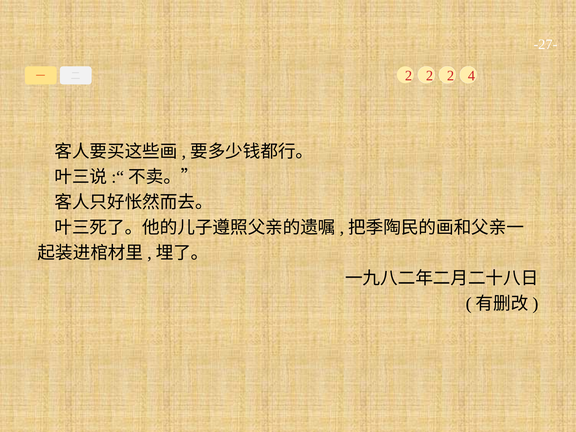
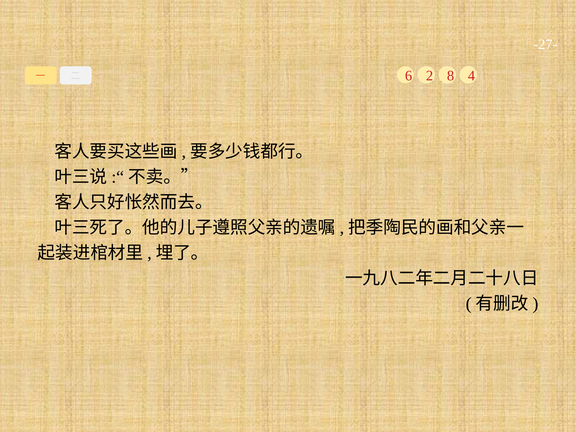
2 at (409, 76): 2 -> 6
2 at (451, 76): 2 -> 8
